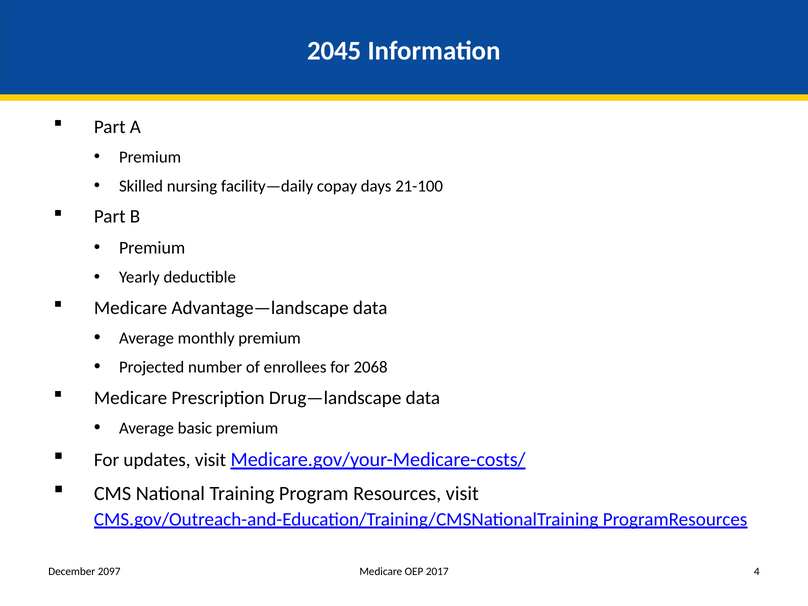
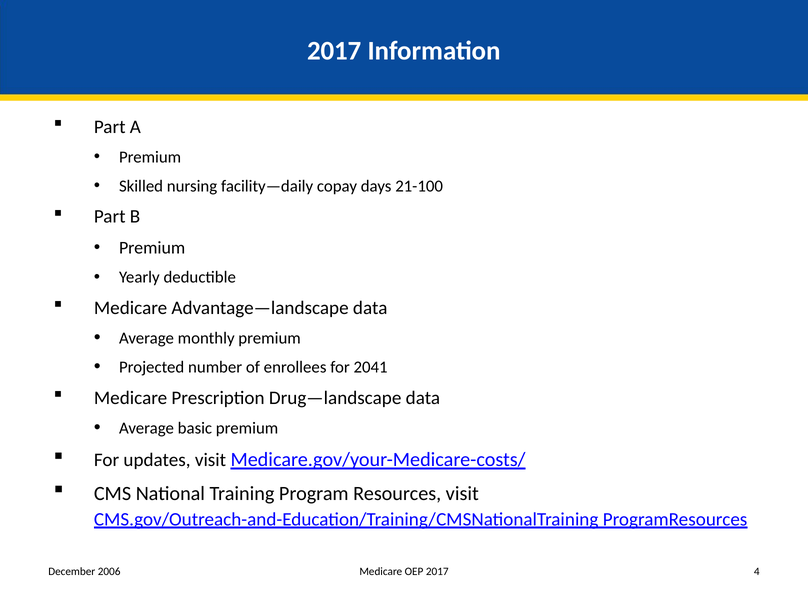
2045 at (334, 51): 2045 -> 2017
2068: 2068 -> 2041
2097: 2097 -> 2006
